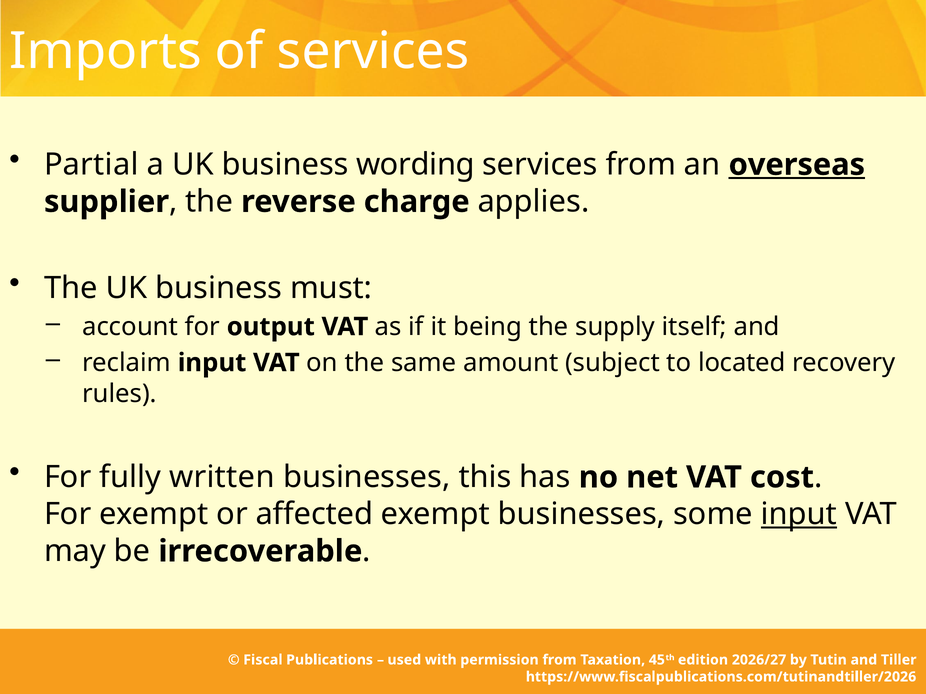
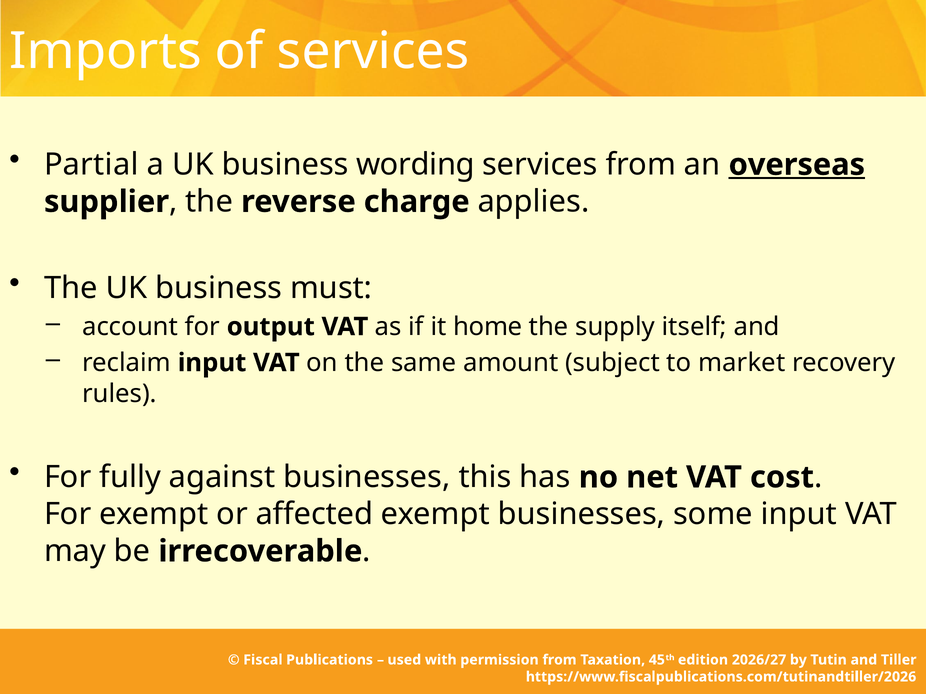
being: being -> home
located: located -> market
written: written -> against
input at (799, 515) underline: present -> none
